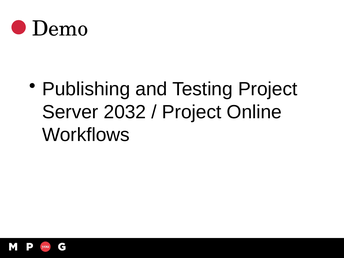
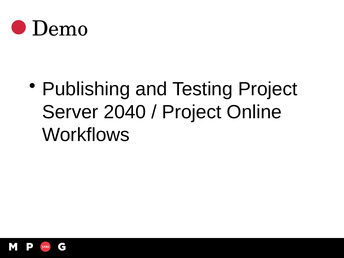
2032: 2032 -> 2040
